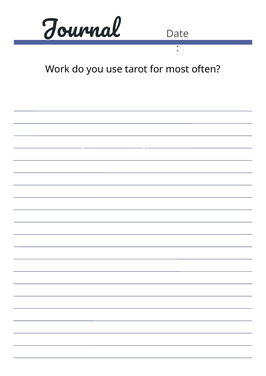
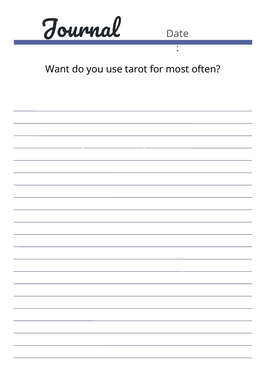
Work: Work -> Want
